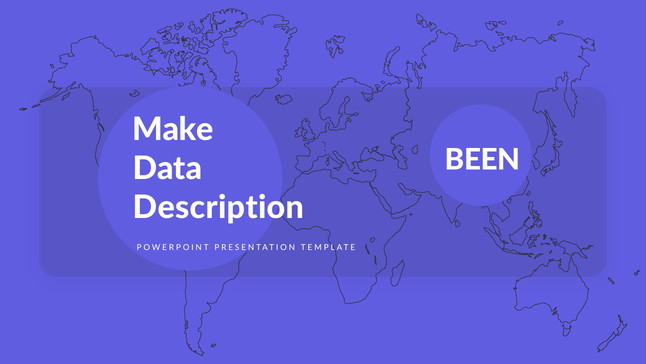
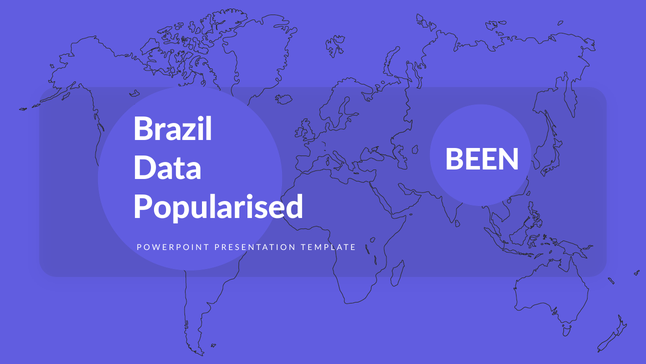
Make: Make -> Brazil
Description: Description -> Popularised
